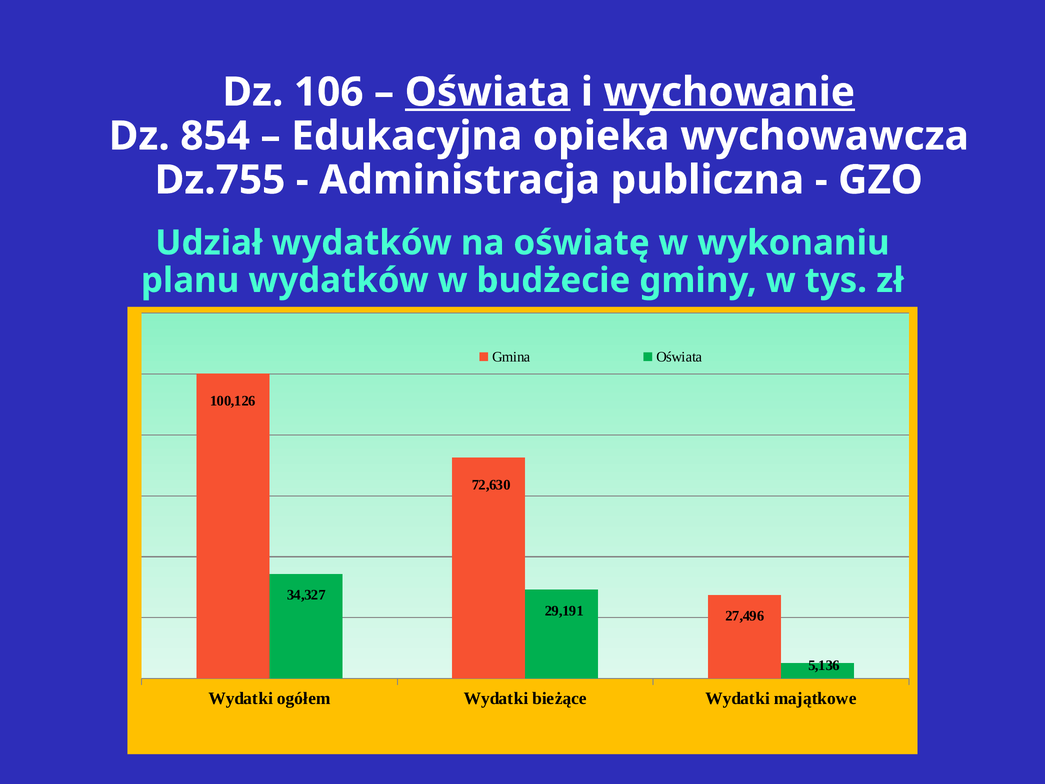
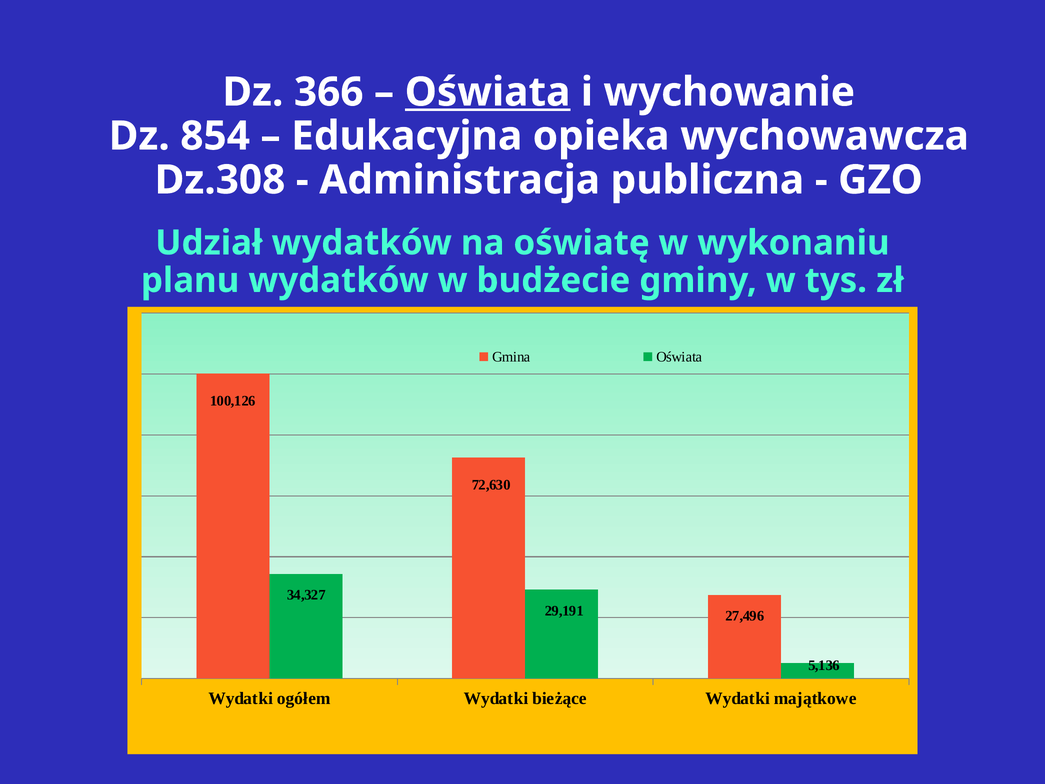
106: 106 -> 366
wychowanie underline: present -> none
Dz.755: Dz.755 -> Dz.308
